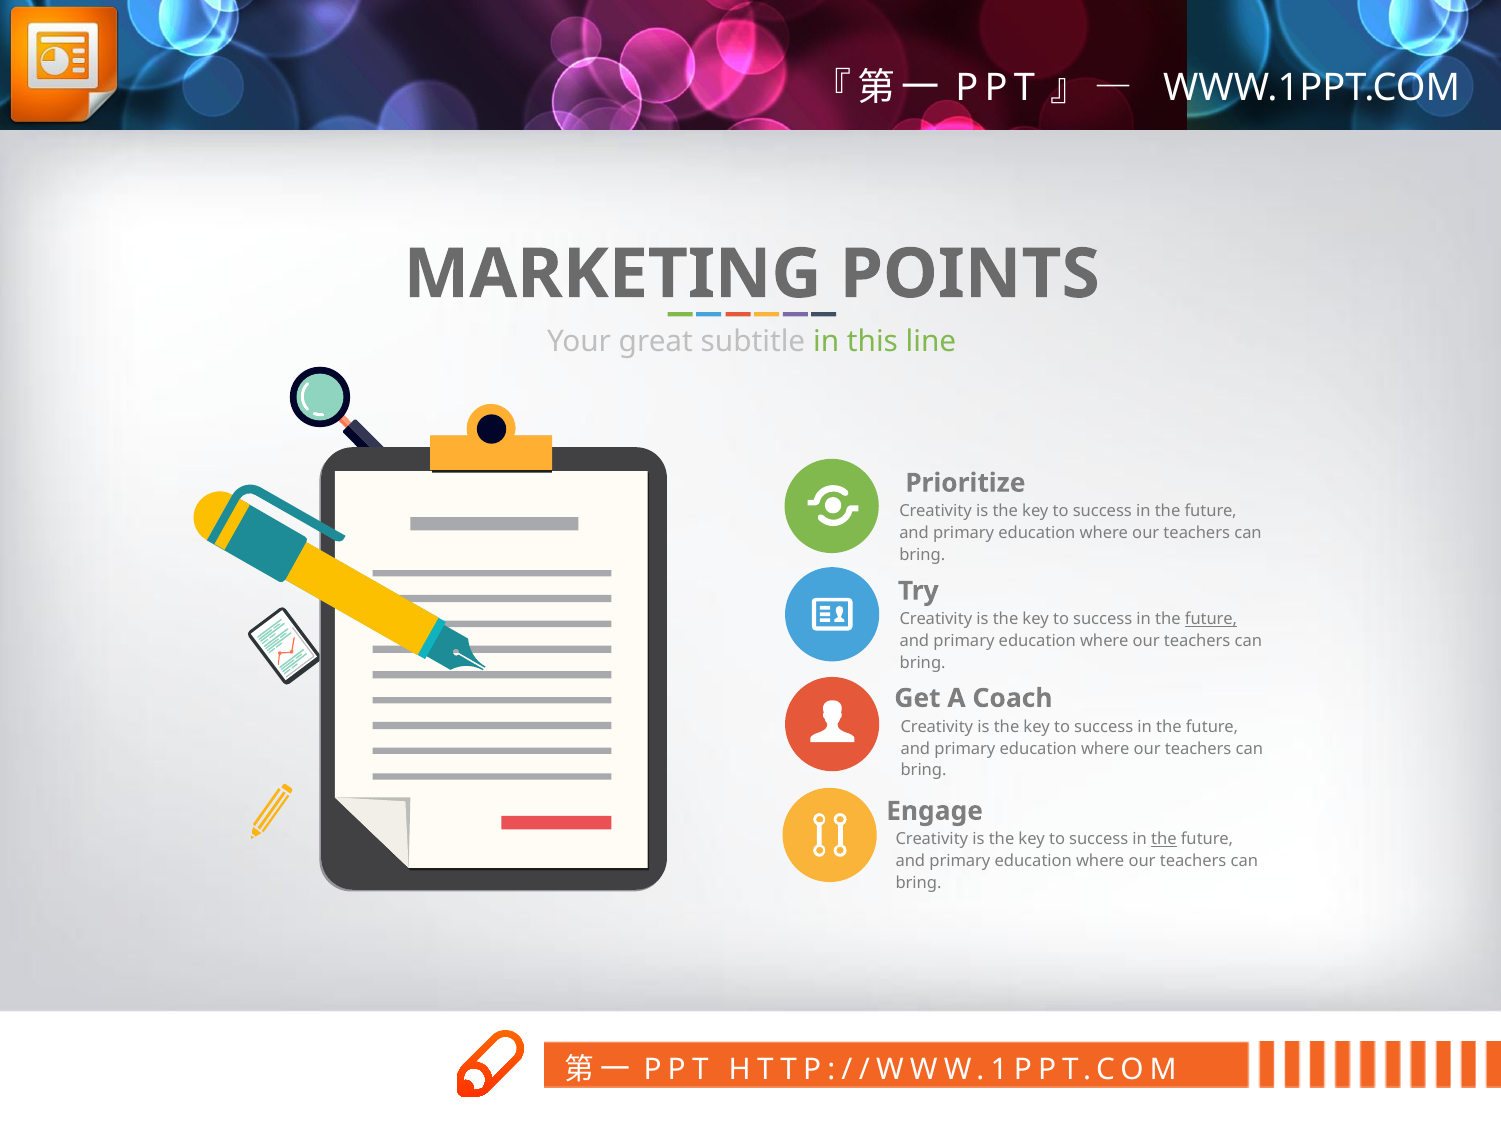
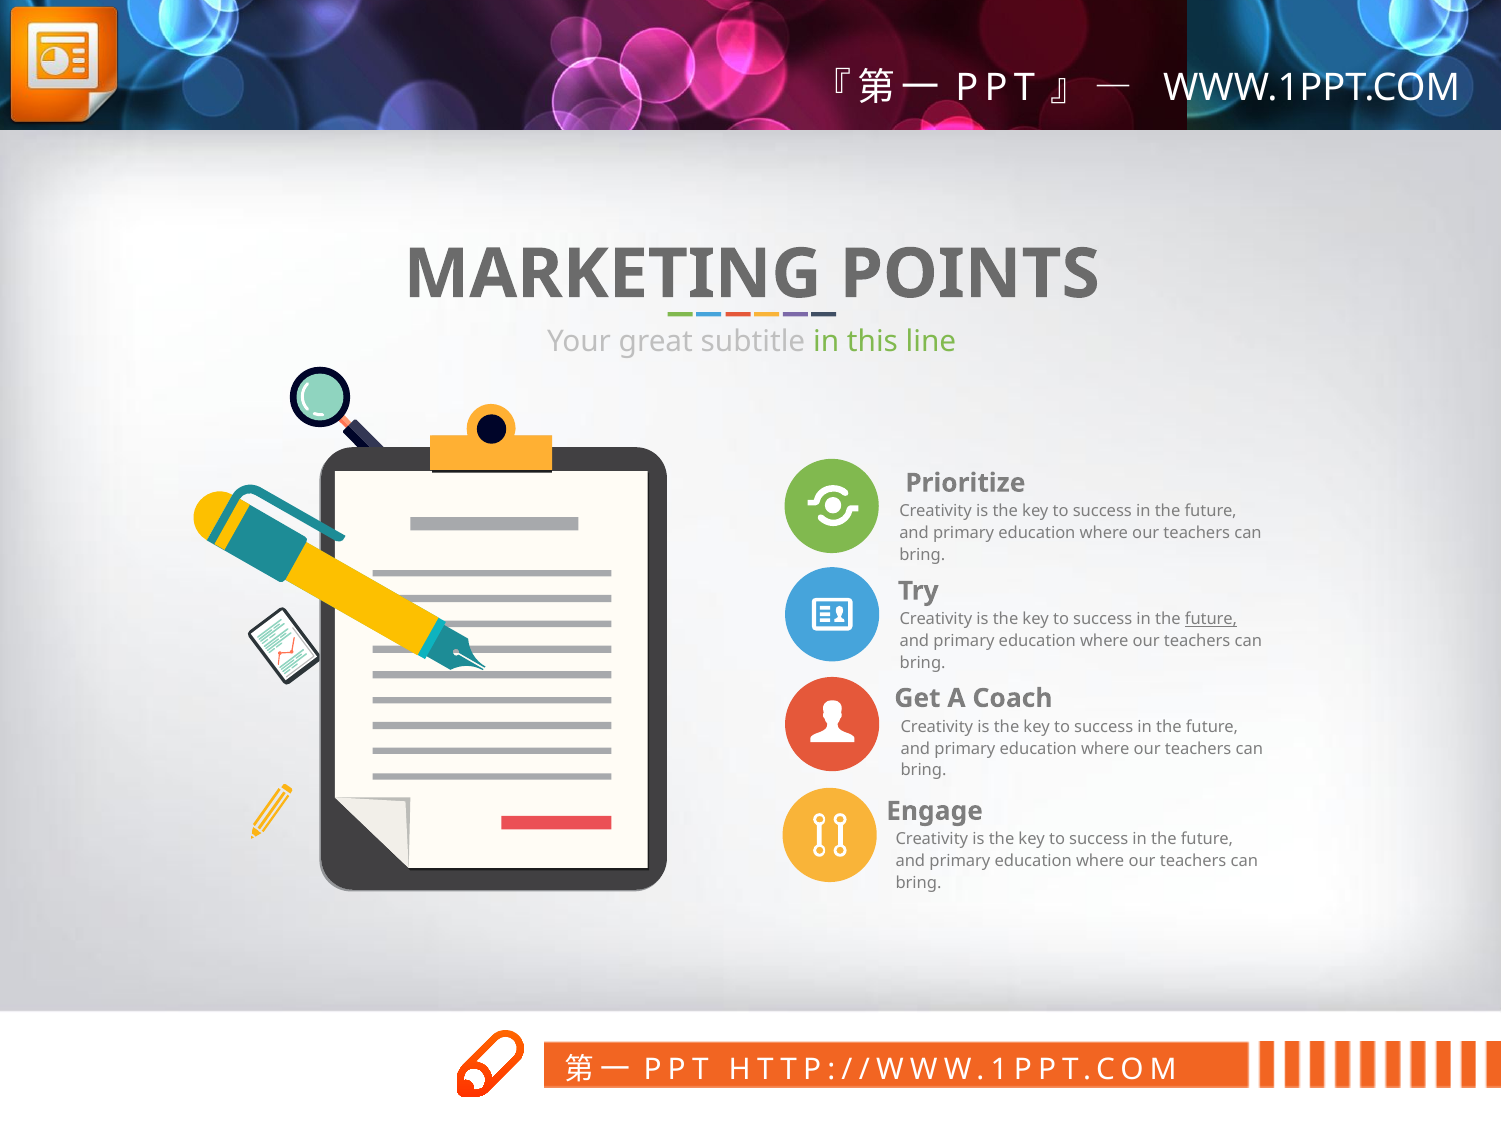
the at (1164, 839) underline: present -> none
